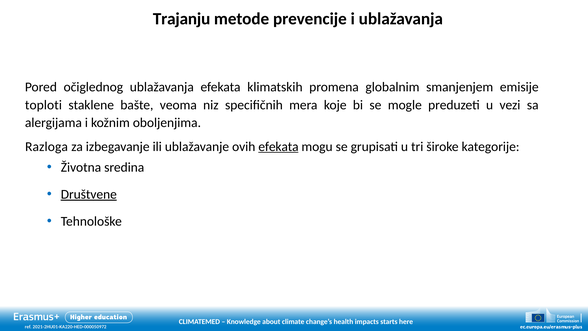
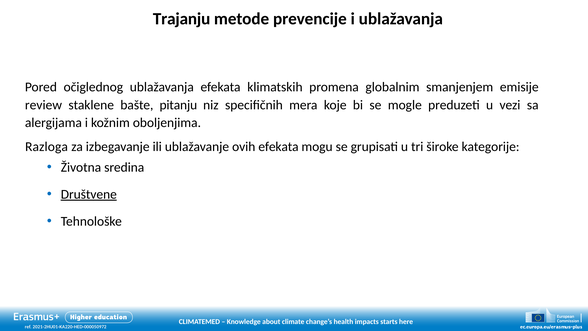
toploti: toploti -> review
veoma: veoma -> pitanju
efekata at (279, 146) underline: present -> none
